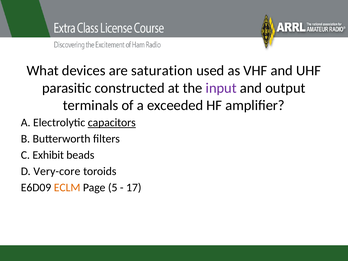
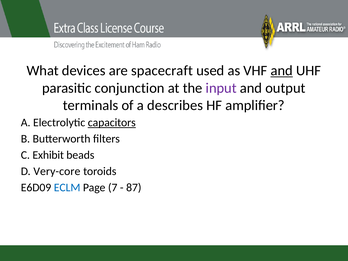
saturation: saturation -> spacecraft
and at (282, 71) underline: none -> present
constructed: constructed -> conjunction
exceeded: exceeded -> describes
ECLM colour: orange -> blue
5: 5 -> 7
17: 17 -> 87
